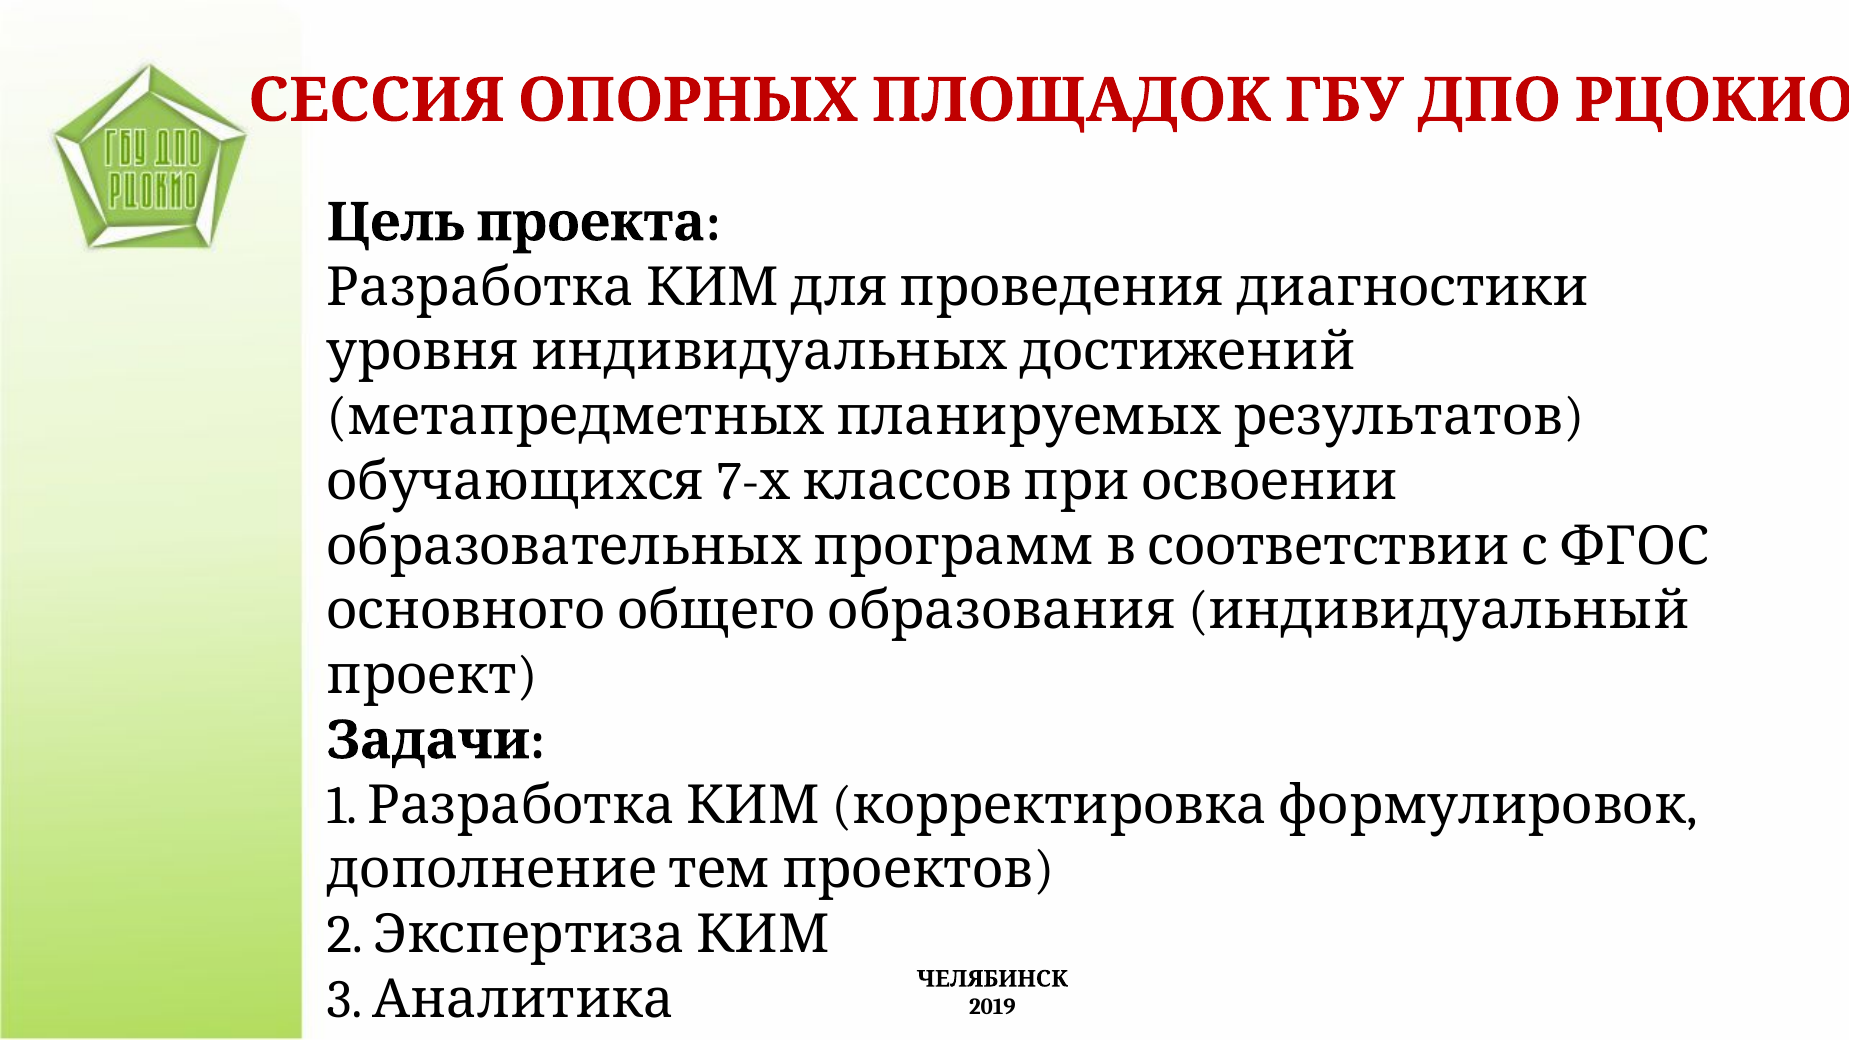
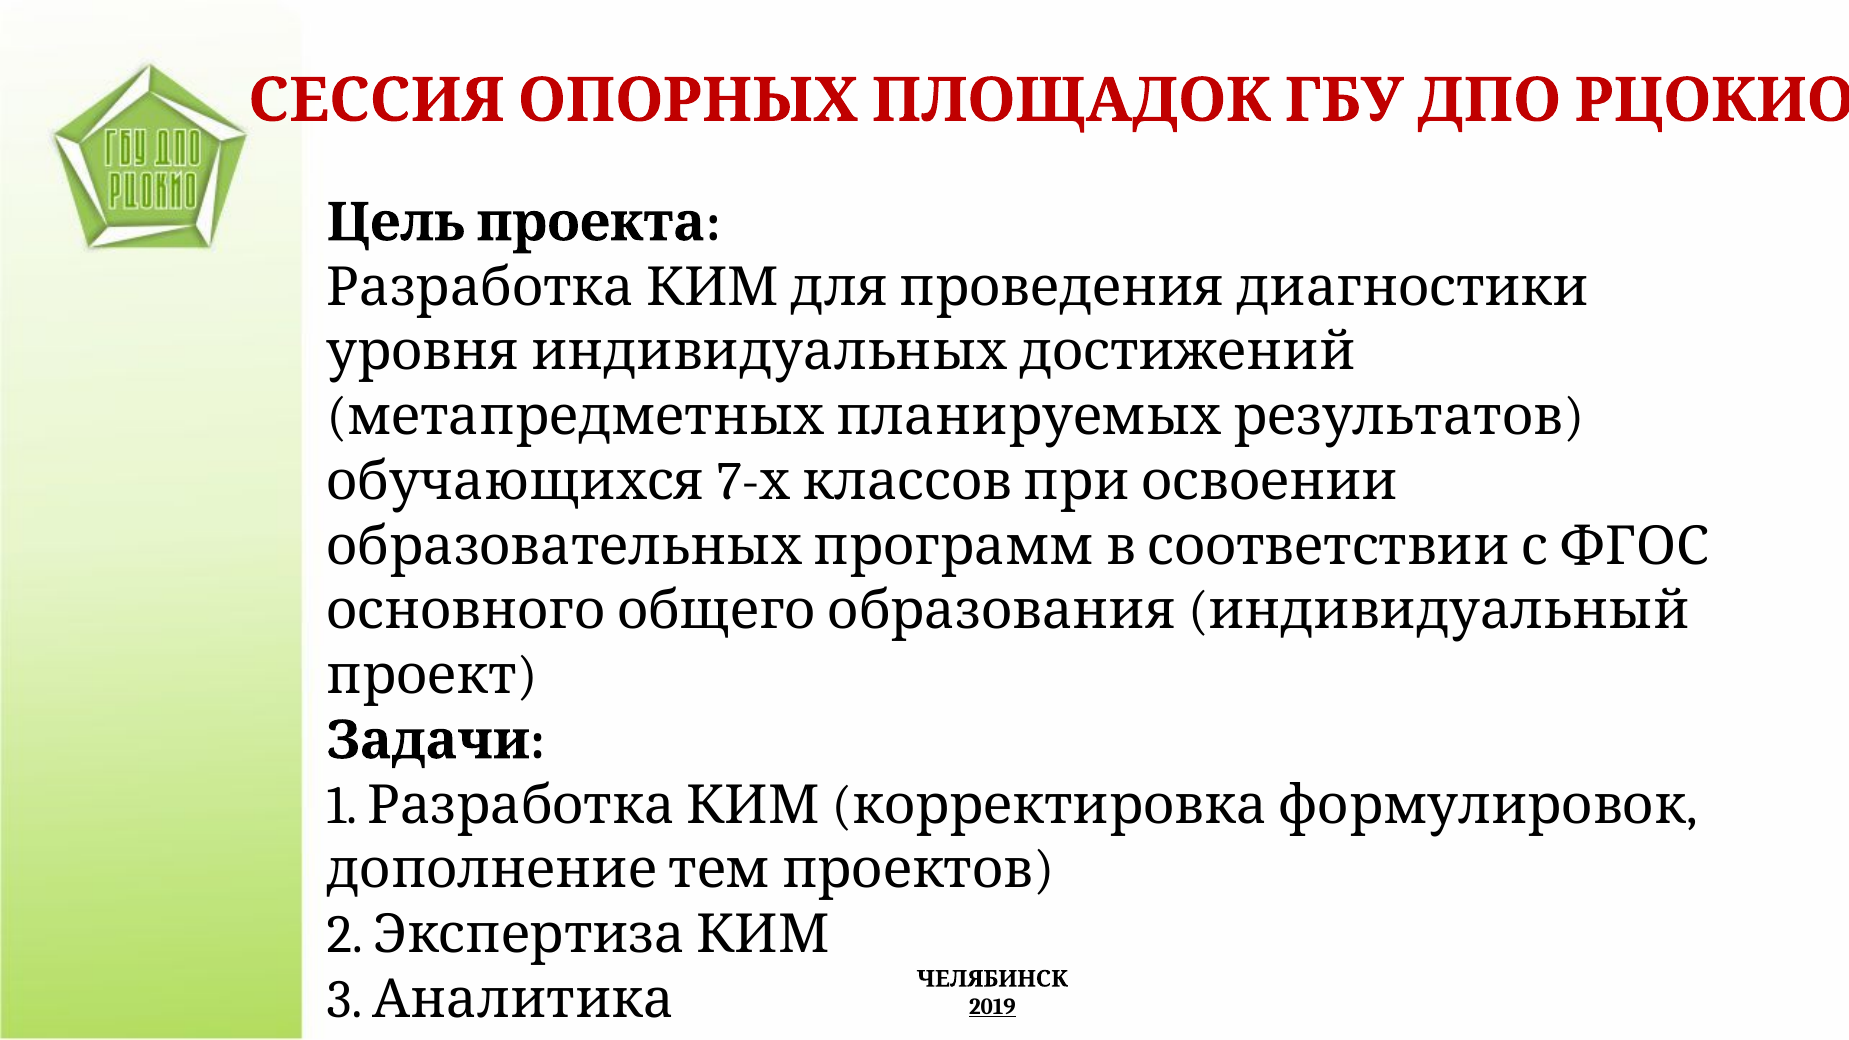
2019 underline: none -> present
